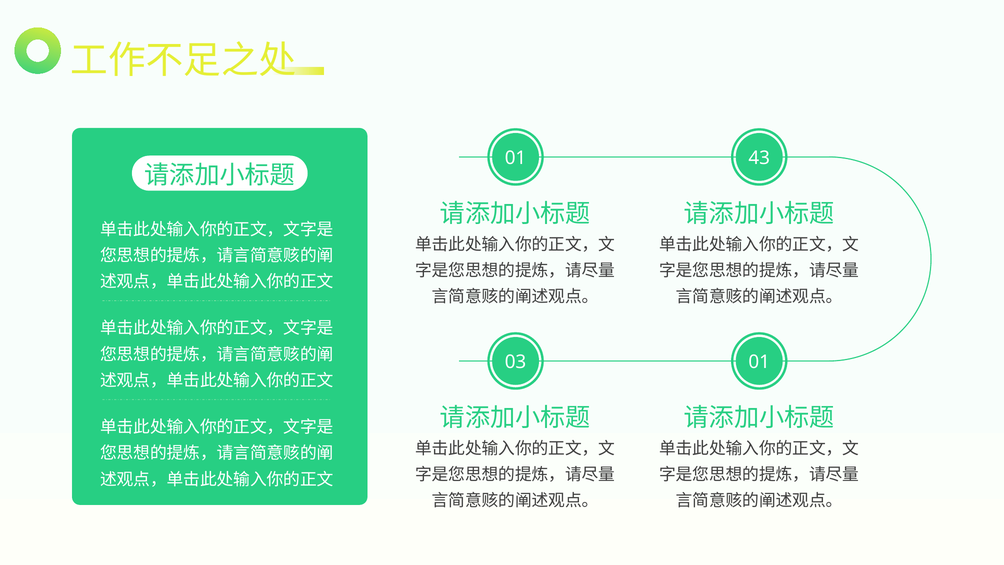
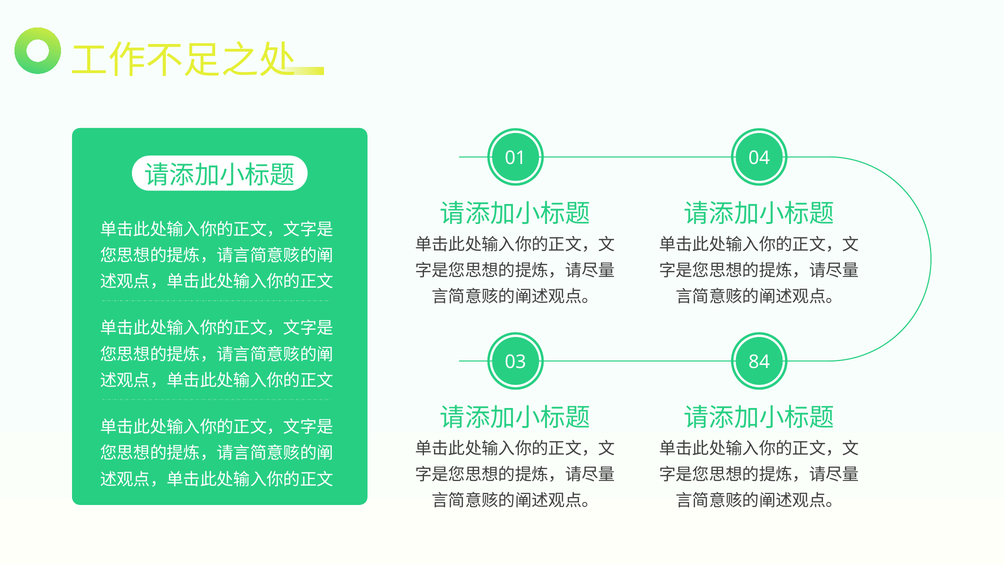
43: 43 -> 04
03 01: 01 -> 84
